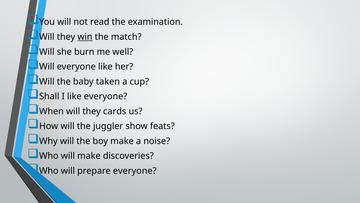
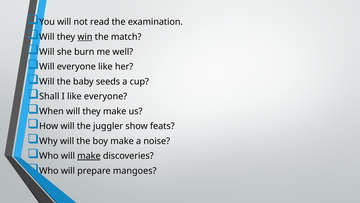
taken: taken -> seeds
they cards: cards -> make
make at (89, 156) underline: none -> present
prepare everyone: everyone -> mangoes
